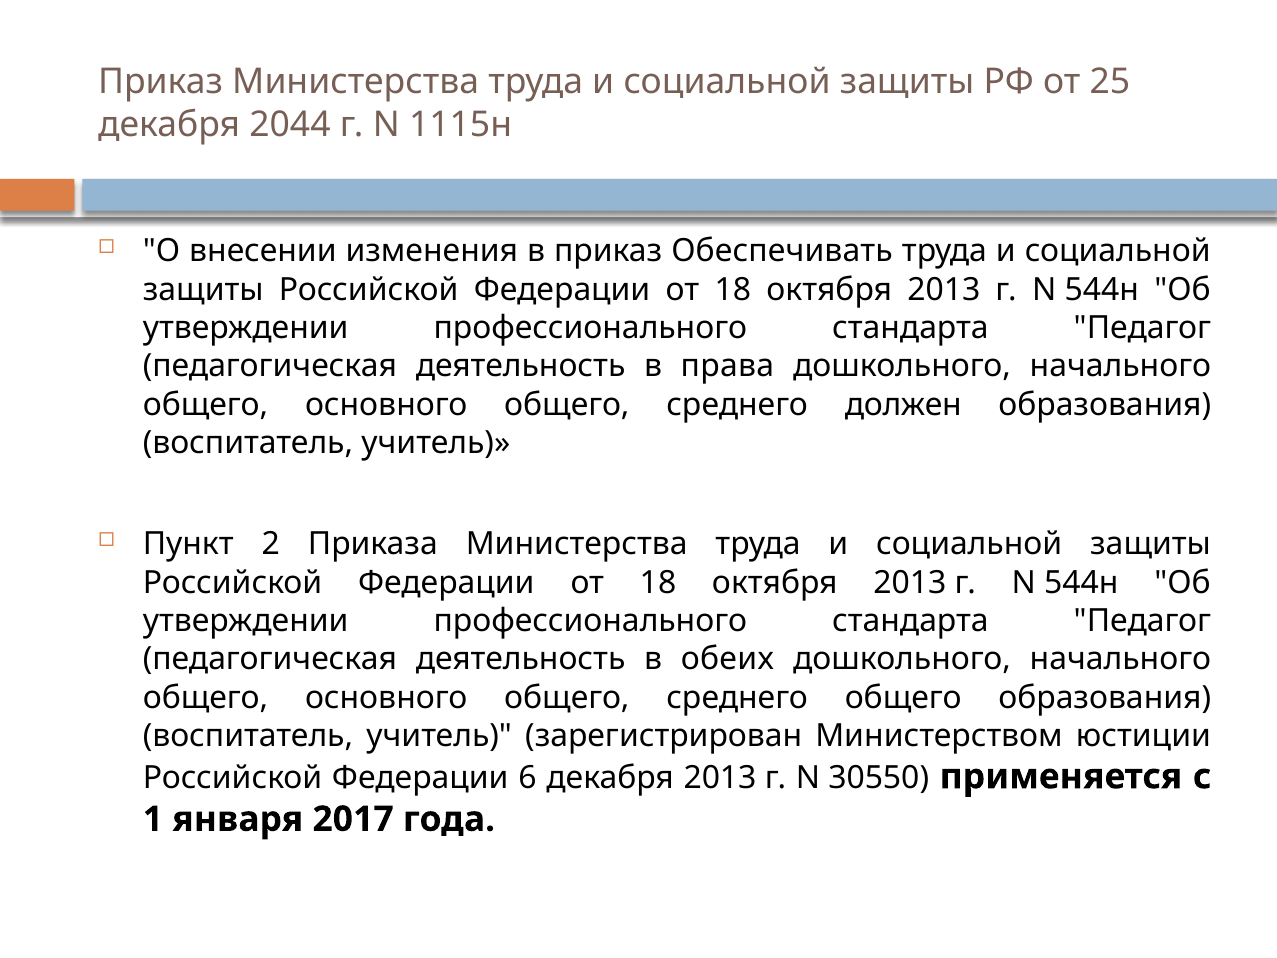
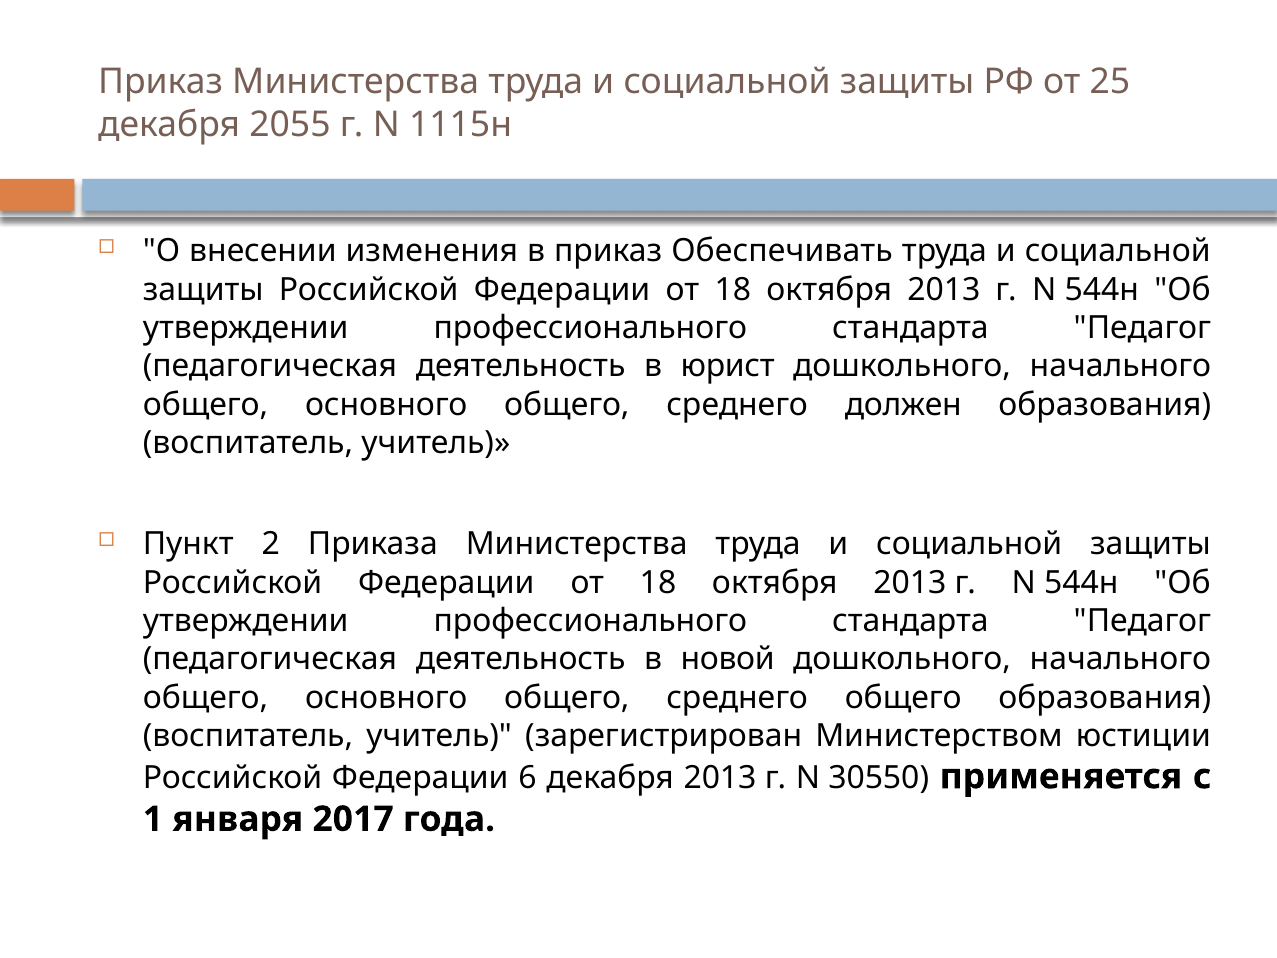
2044: 2044 -> 2055
права: права -> юрист
обеих: обеих -> новой
